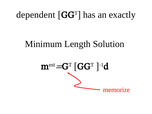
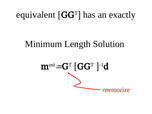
dependent: dependent -> equivalent
